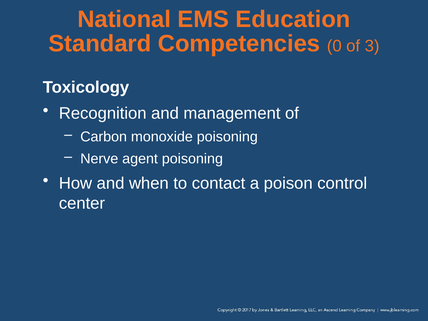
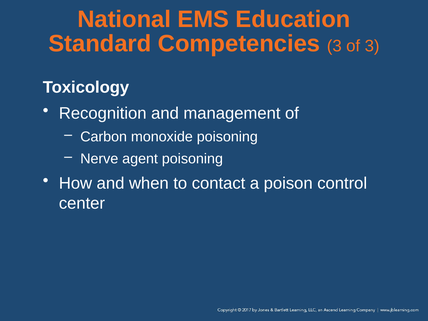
Competencies 0: 0 -> 3
